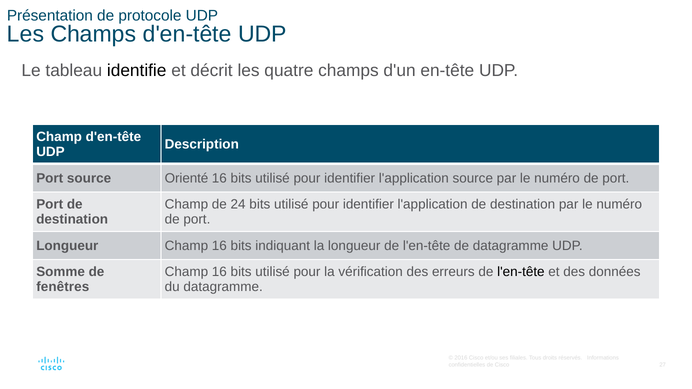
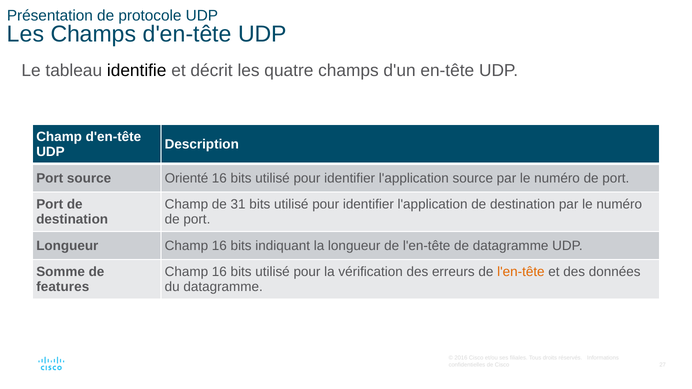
24: 24 -> 31
l'en-tête at (521, 272) colour: black -> orange
fenêtres: fenêtres -> features
